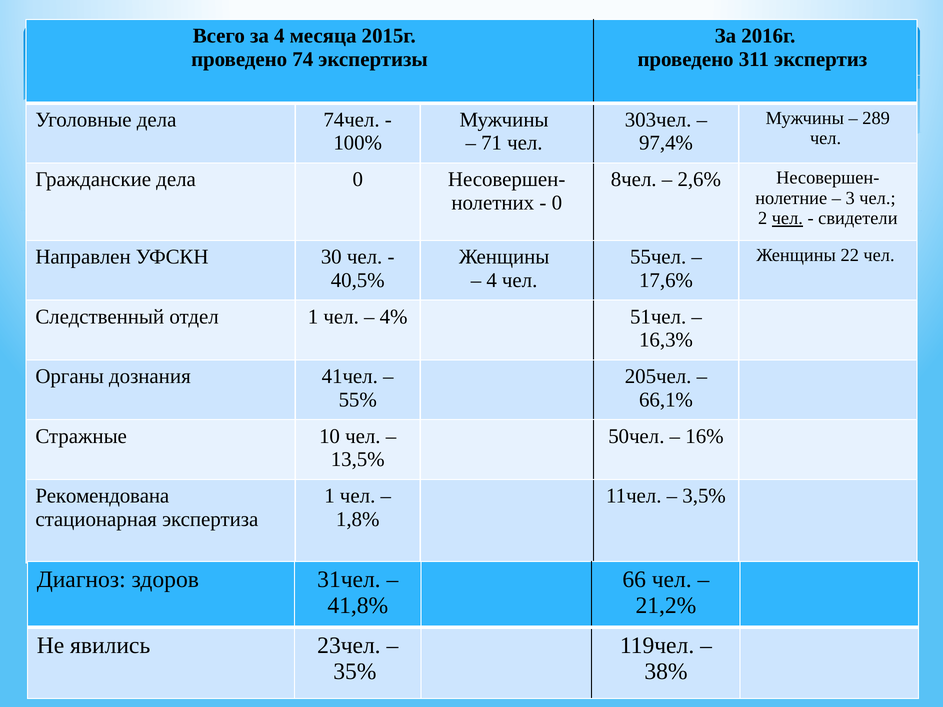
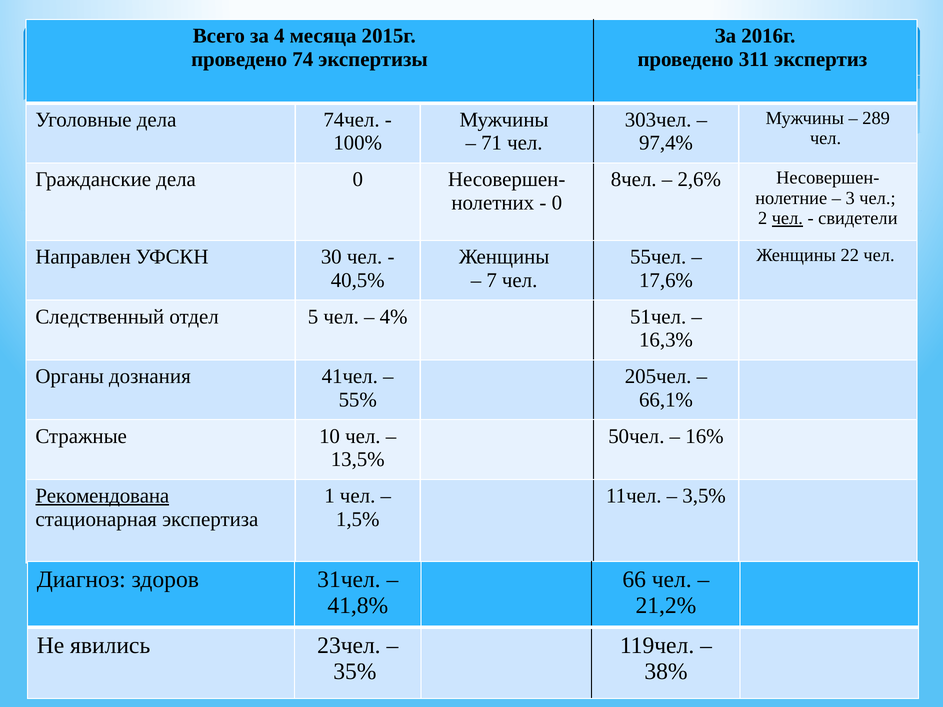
4 at (492, 280): 4 -> 7
отдел 1: 1 -> 5
Рекомендована underline: none -> present
1,8%: 1,8% -> 1,5%
